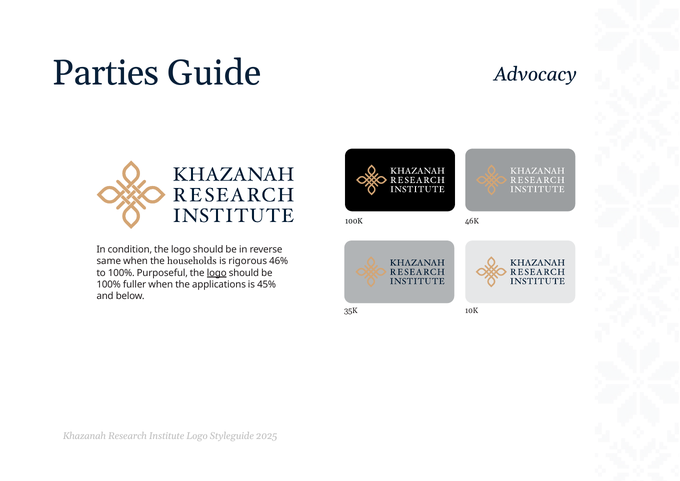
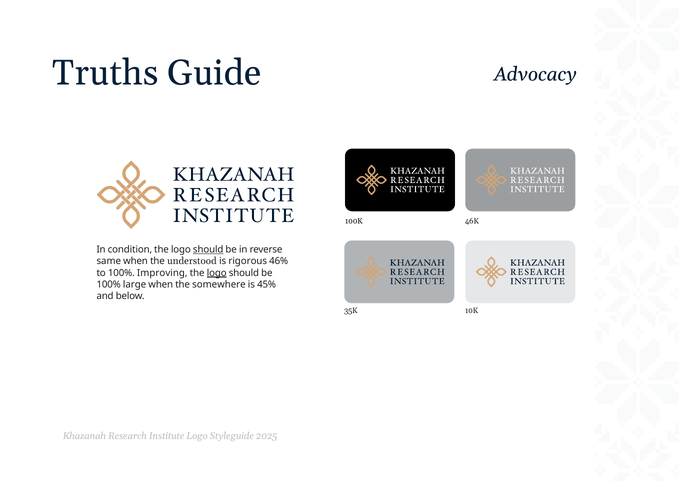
Parties: Parties -> Truths
should at (208, 249) underline: none -> present
households: households -> understood
Purposeful: Purposeful -> Improving
fuller: fuller -> large
applications: applications -> somewhere
